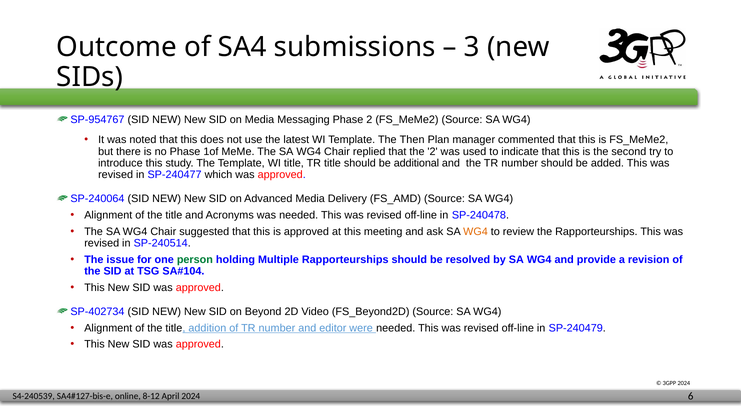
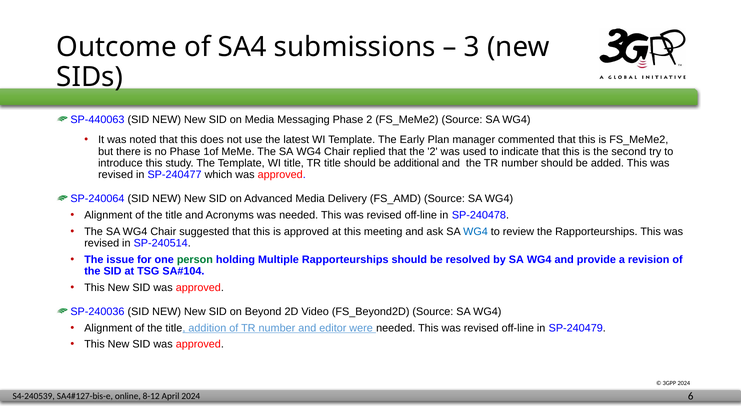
SP-954767: SP-954767 -> SP-440063
Then: Then -> Early
WG4 at (475, 231) colour: orange -> blue
SP-402734: SP-402734 -> SP-240036
